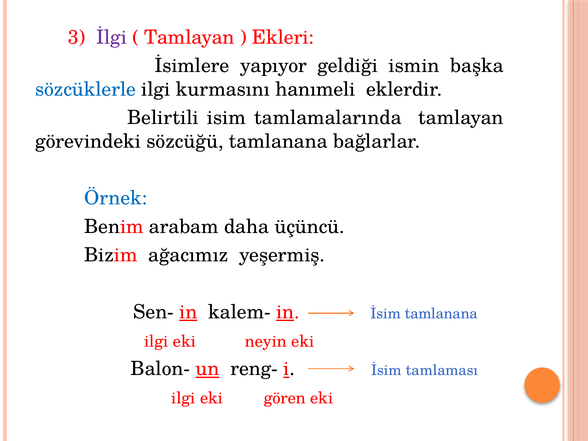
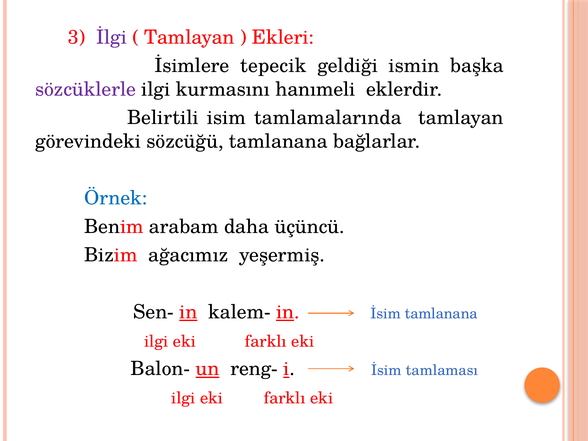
yapıyor: yapıyor -> tepecik
sözcüklerle colour: blue -> purple
neyin at (266, 341): neyin -> farklı
gören at (285, 398): gören -> farklı
